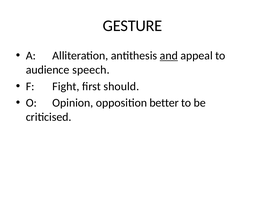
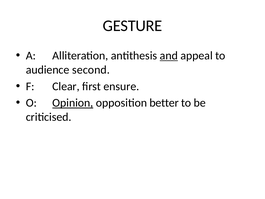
speech: speech -> second
Fight: Fight -> Clear
should: should -> ensure
Opinion underline: none -> present
